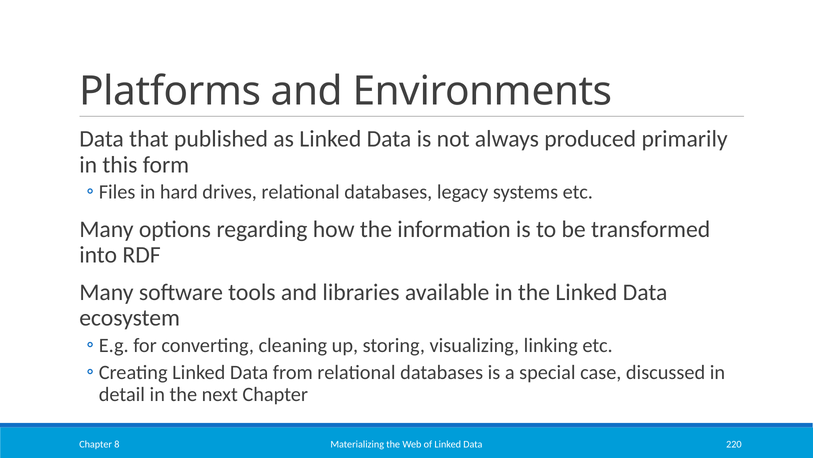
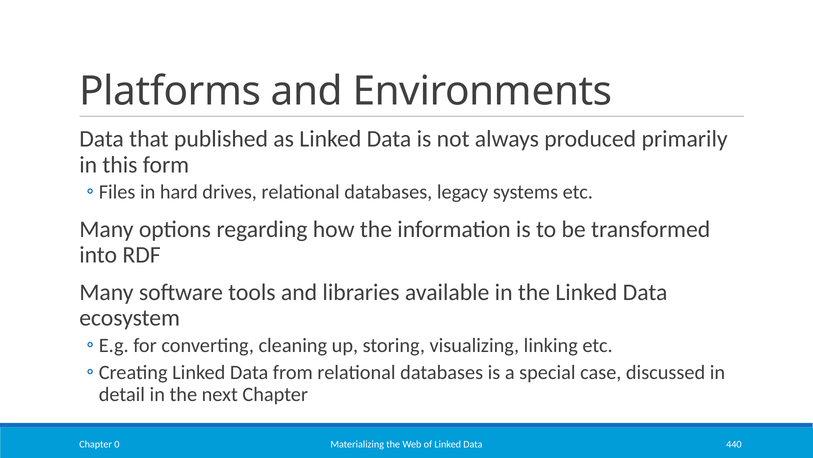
220: 220 -> 440
8: 8 -> 0
